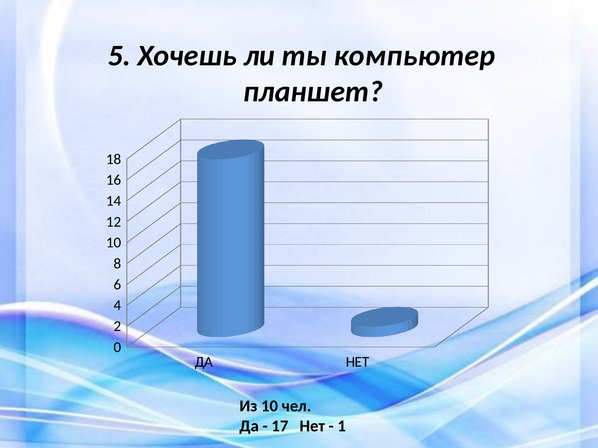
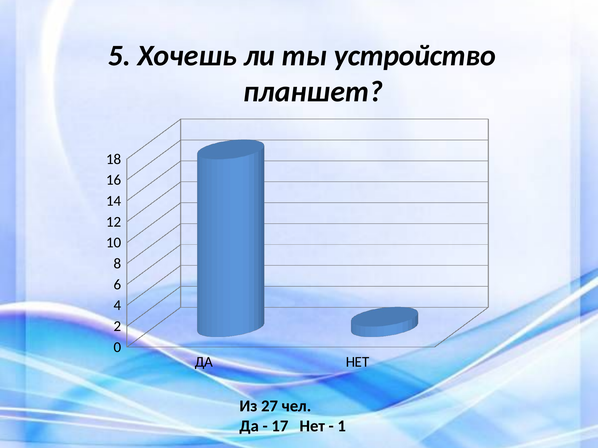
компьютер: компьютер -> устройство
Из 10: 10 -> 27
